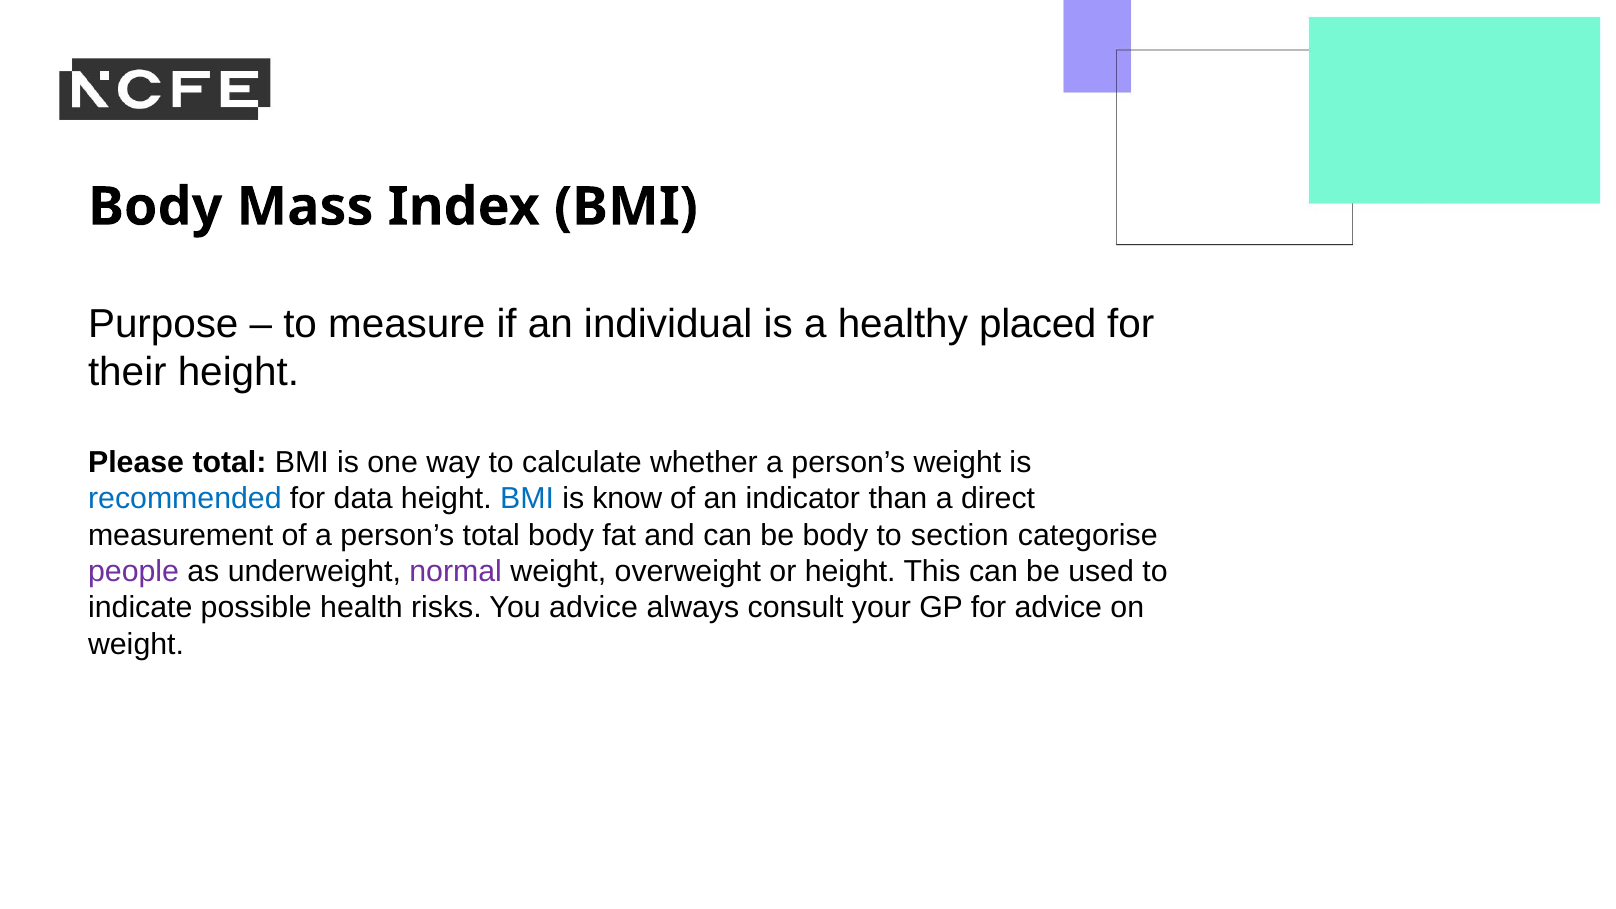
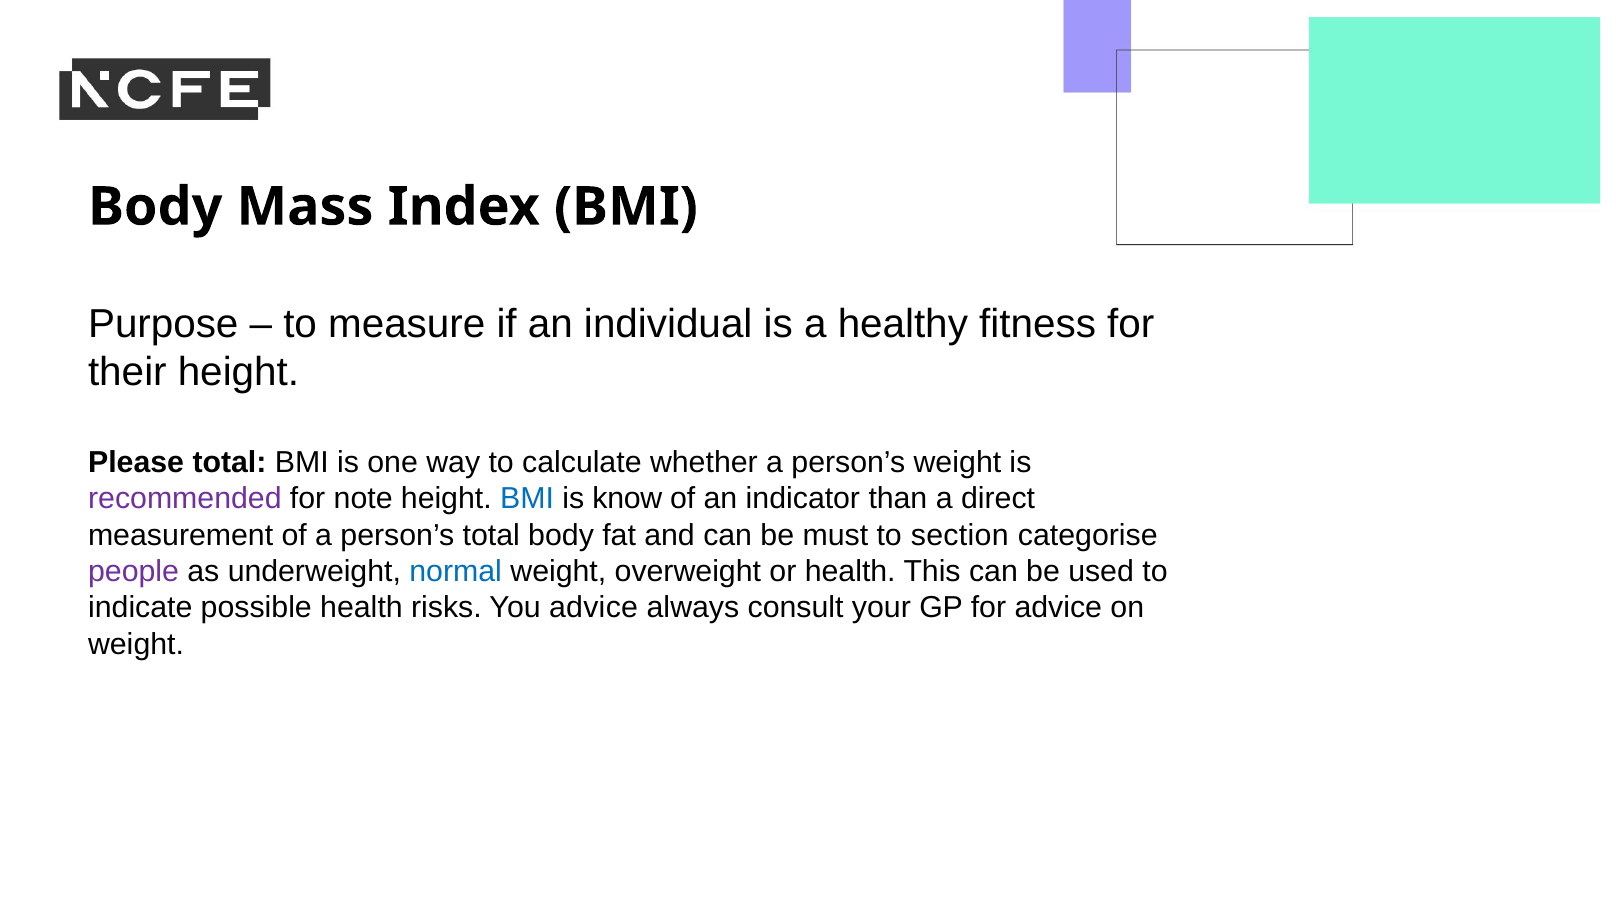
placed: placed -> fitness
recommended colour: blue -> purple
data: data -> note
be body: body -> must
normal colour: purple -> blue
or height: height -> health
